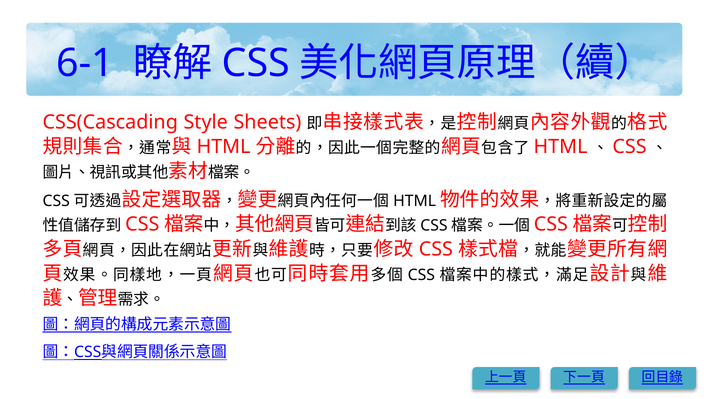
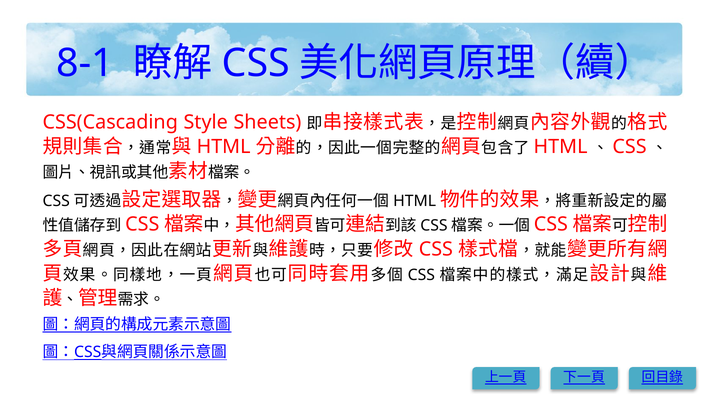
6-1: 6-1 -> 8-1
